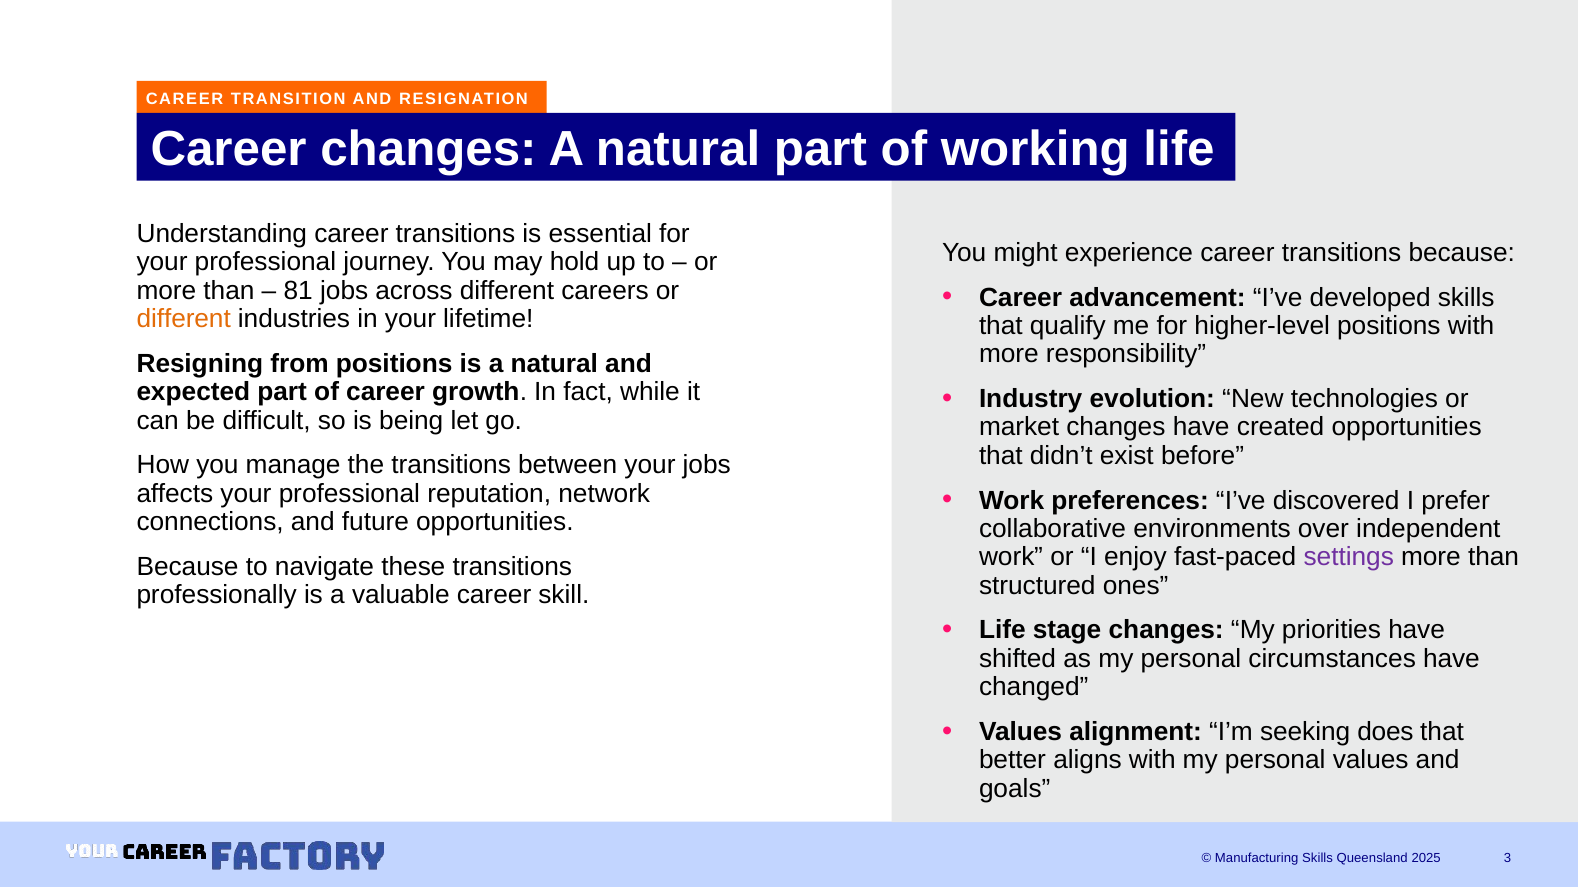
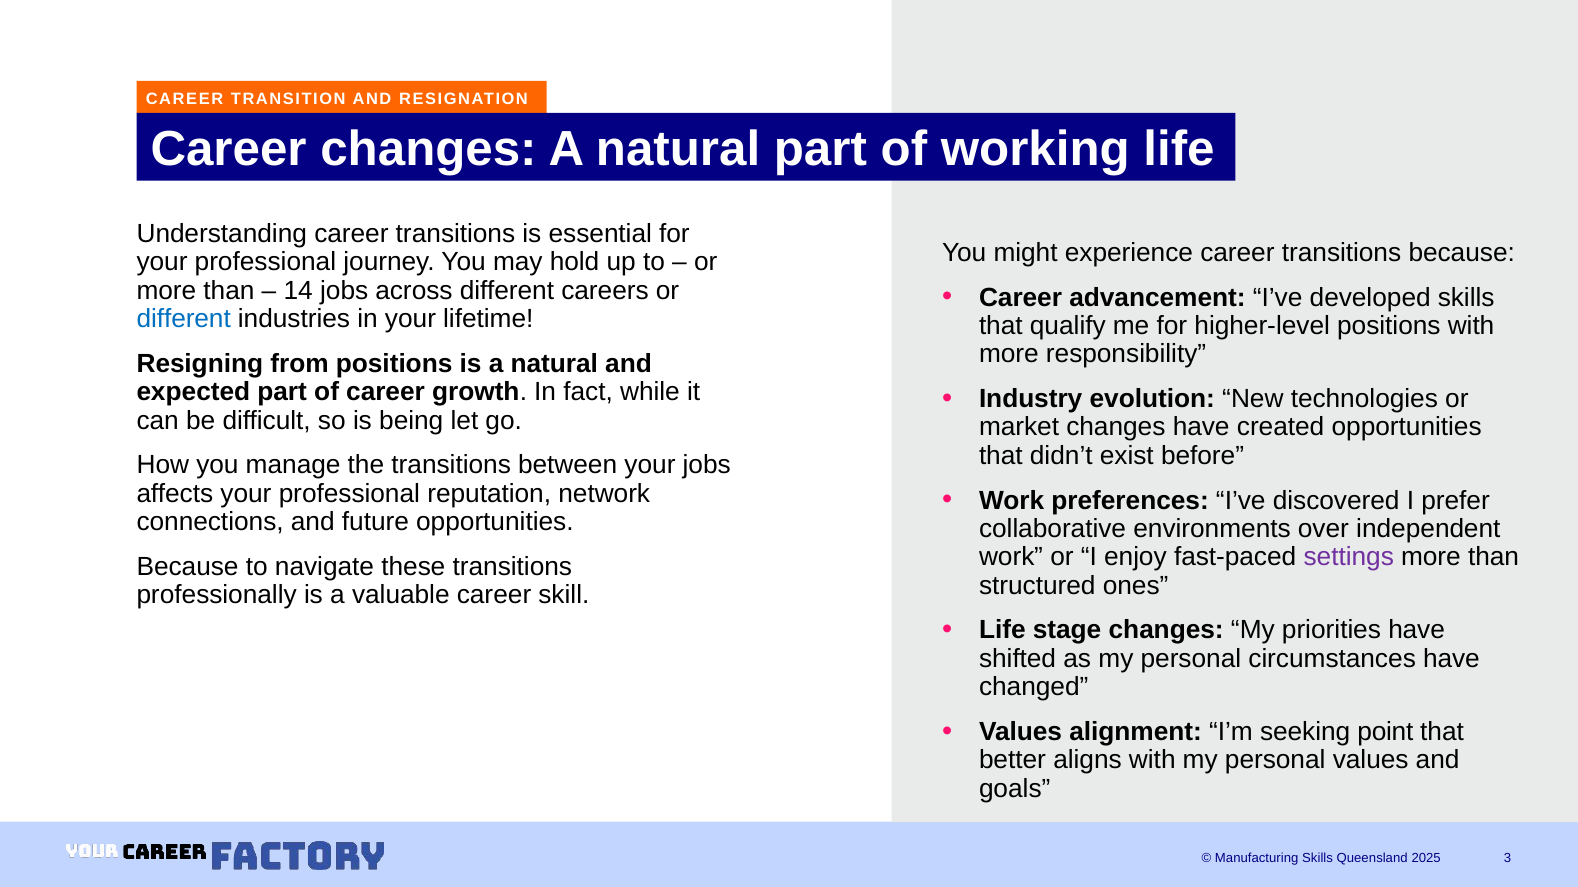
81: 81 -> 14
different at (184, 319) colour: orange -> blue
does: does -> point
